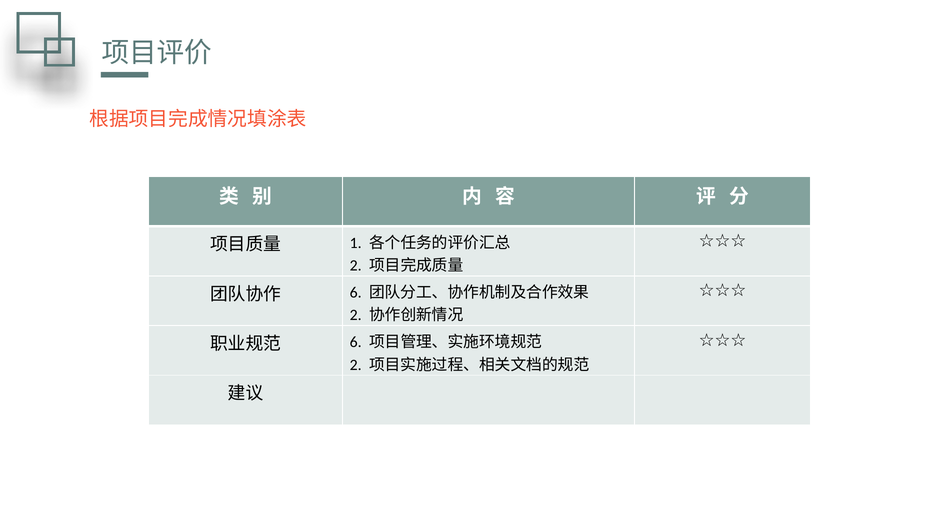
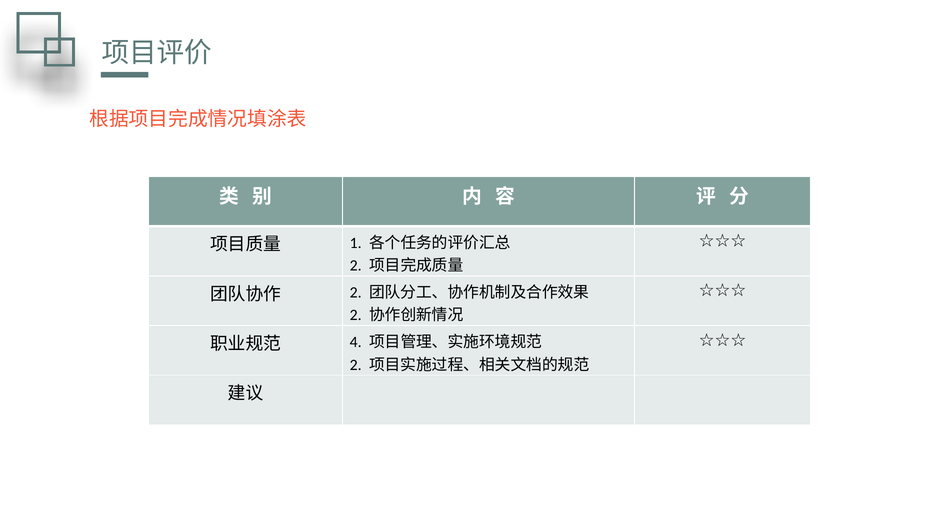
6 at (356, 293): 6 -> 2
6 at (356, 342): 6 -> 4
